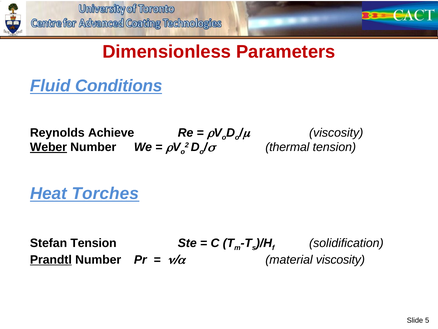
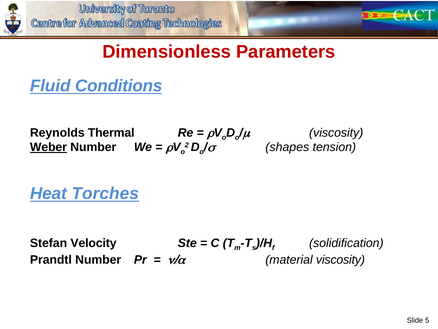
Achieve: Achieve -> Thermal
thermal: thermal -> shapes
Stefan Tension: Tension -> Velocity
Prandtl underline: present -> none
